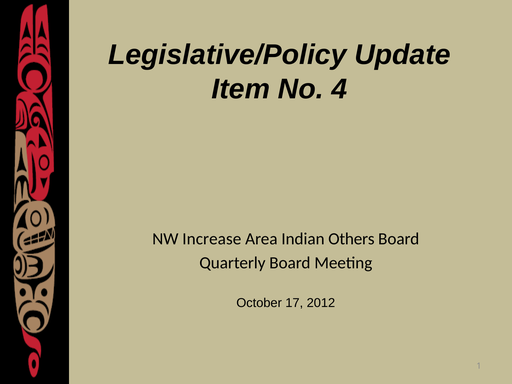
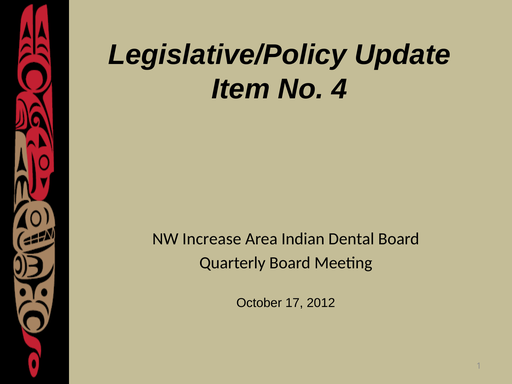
Others: Others -> Dental
